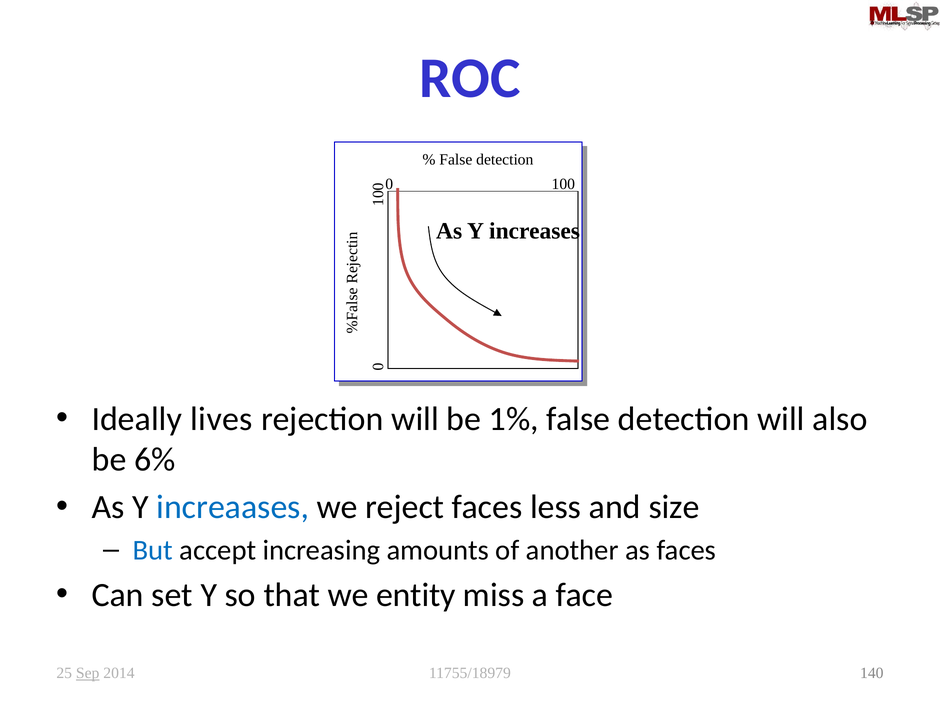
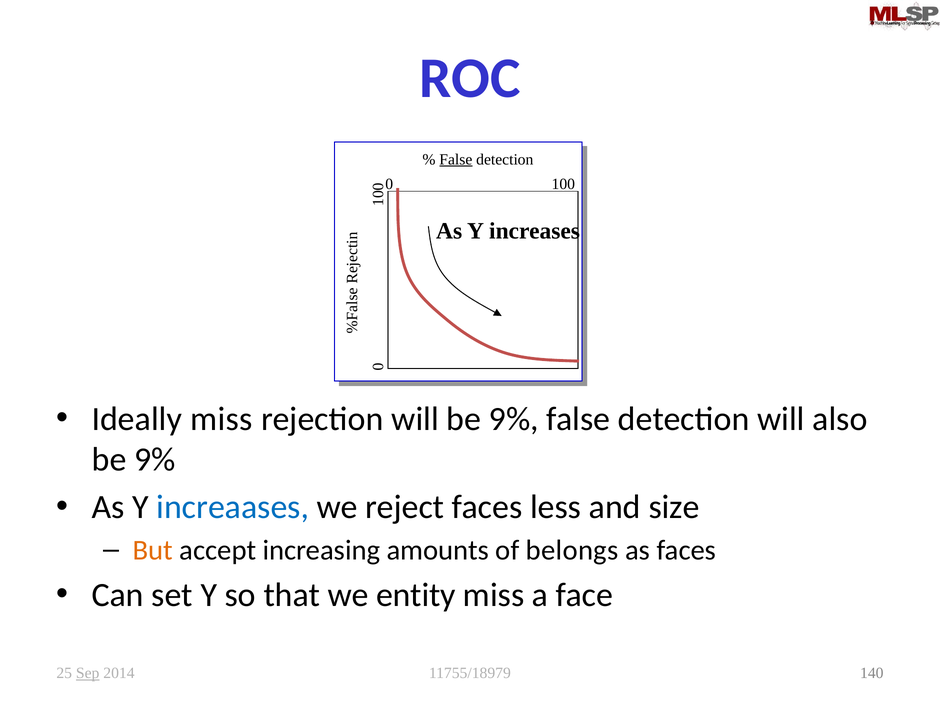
False at (456, 159) underline: none -> present
Ideally lives: lives -> miss
will be 1%: 1% -> 9%
6% at (155, 460): 6% -> 9%
But colour: blue -> orange
another: another -> belongs
